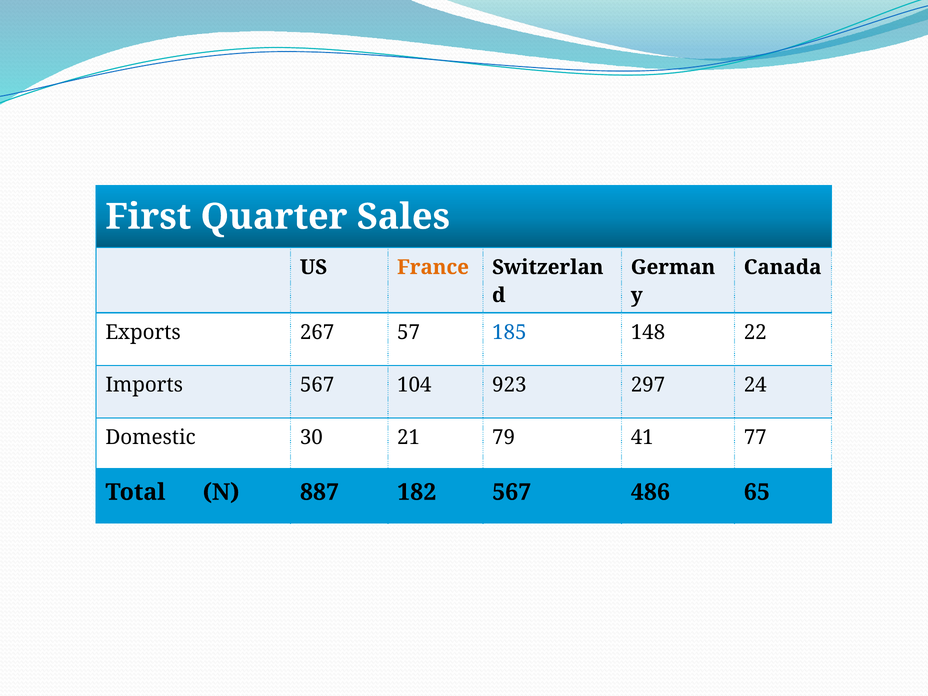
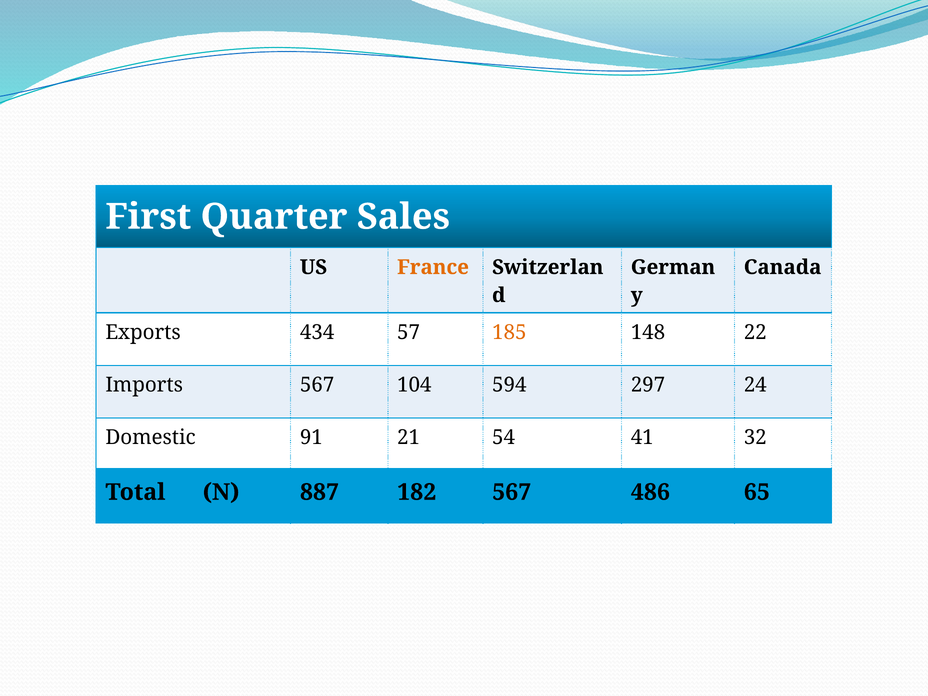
267: 267 -> 434
185 colour: blue -> orange
923: 923 -> 594
30: 30 -> 91
79: 79 -> 54
77: 77 -> 32
